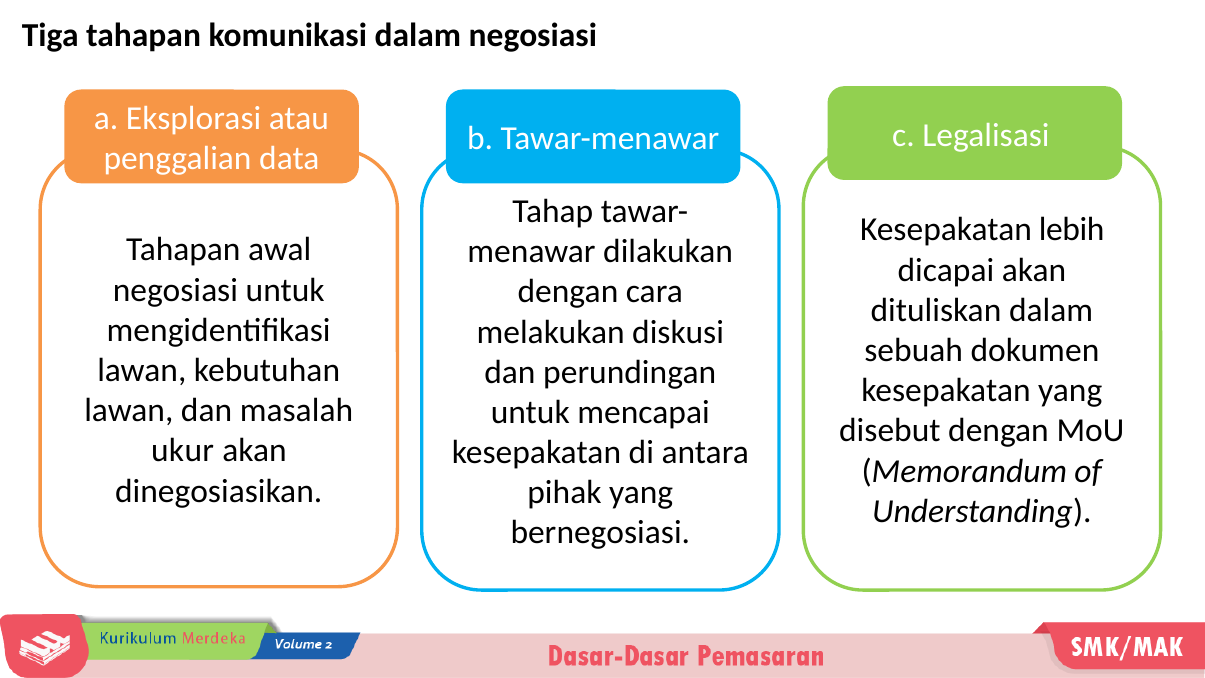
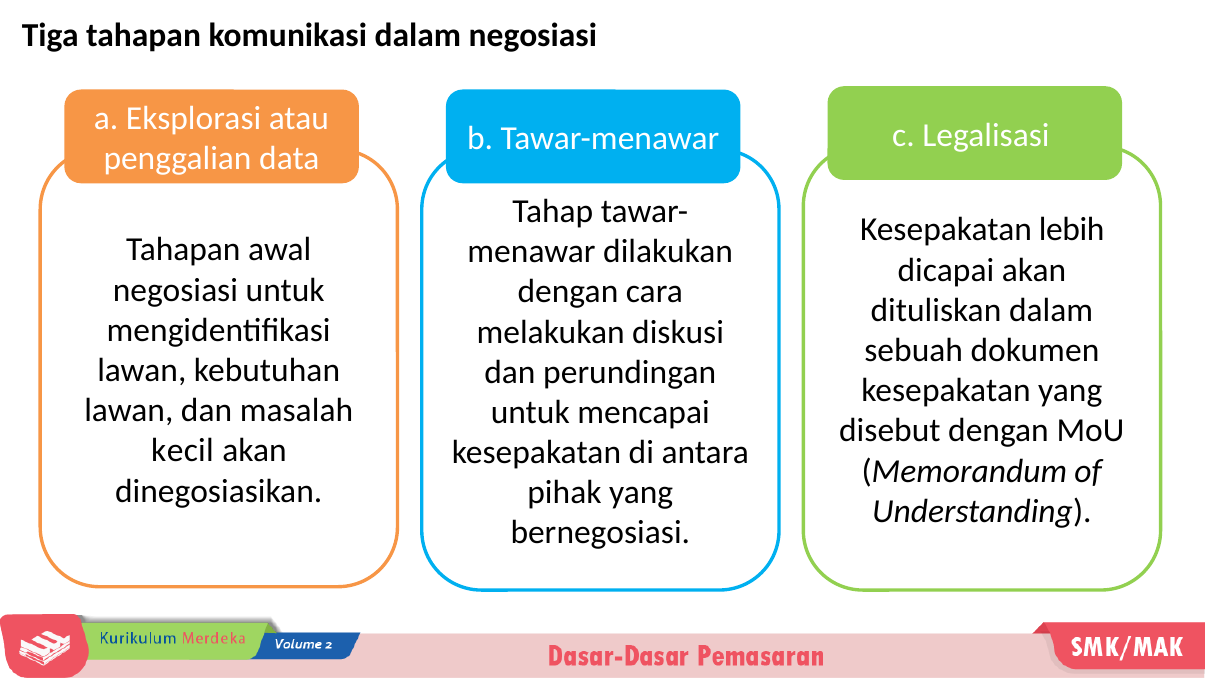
ukur: ukur -> kecil
